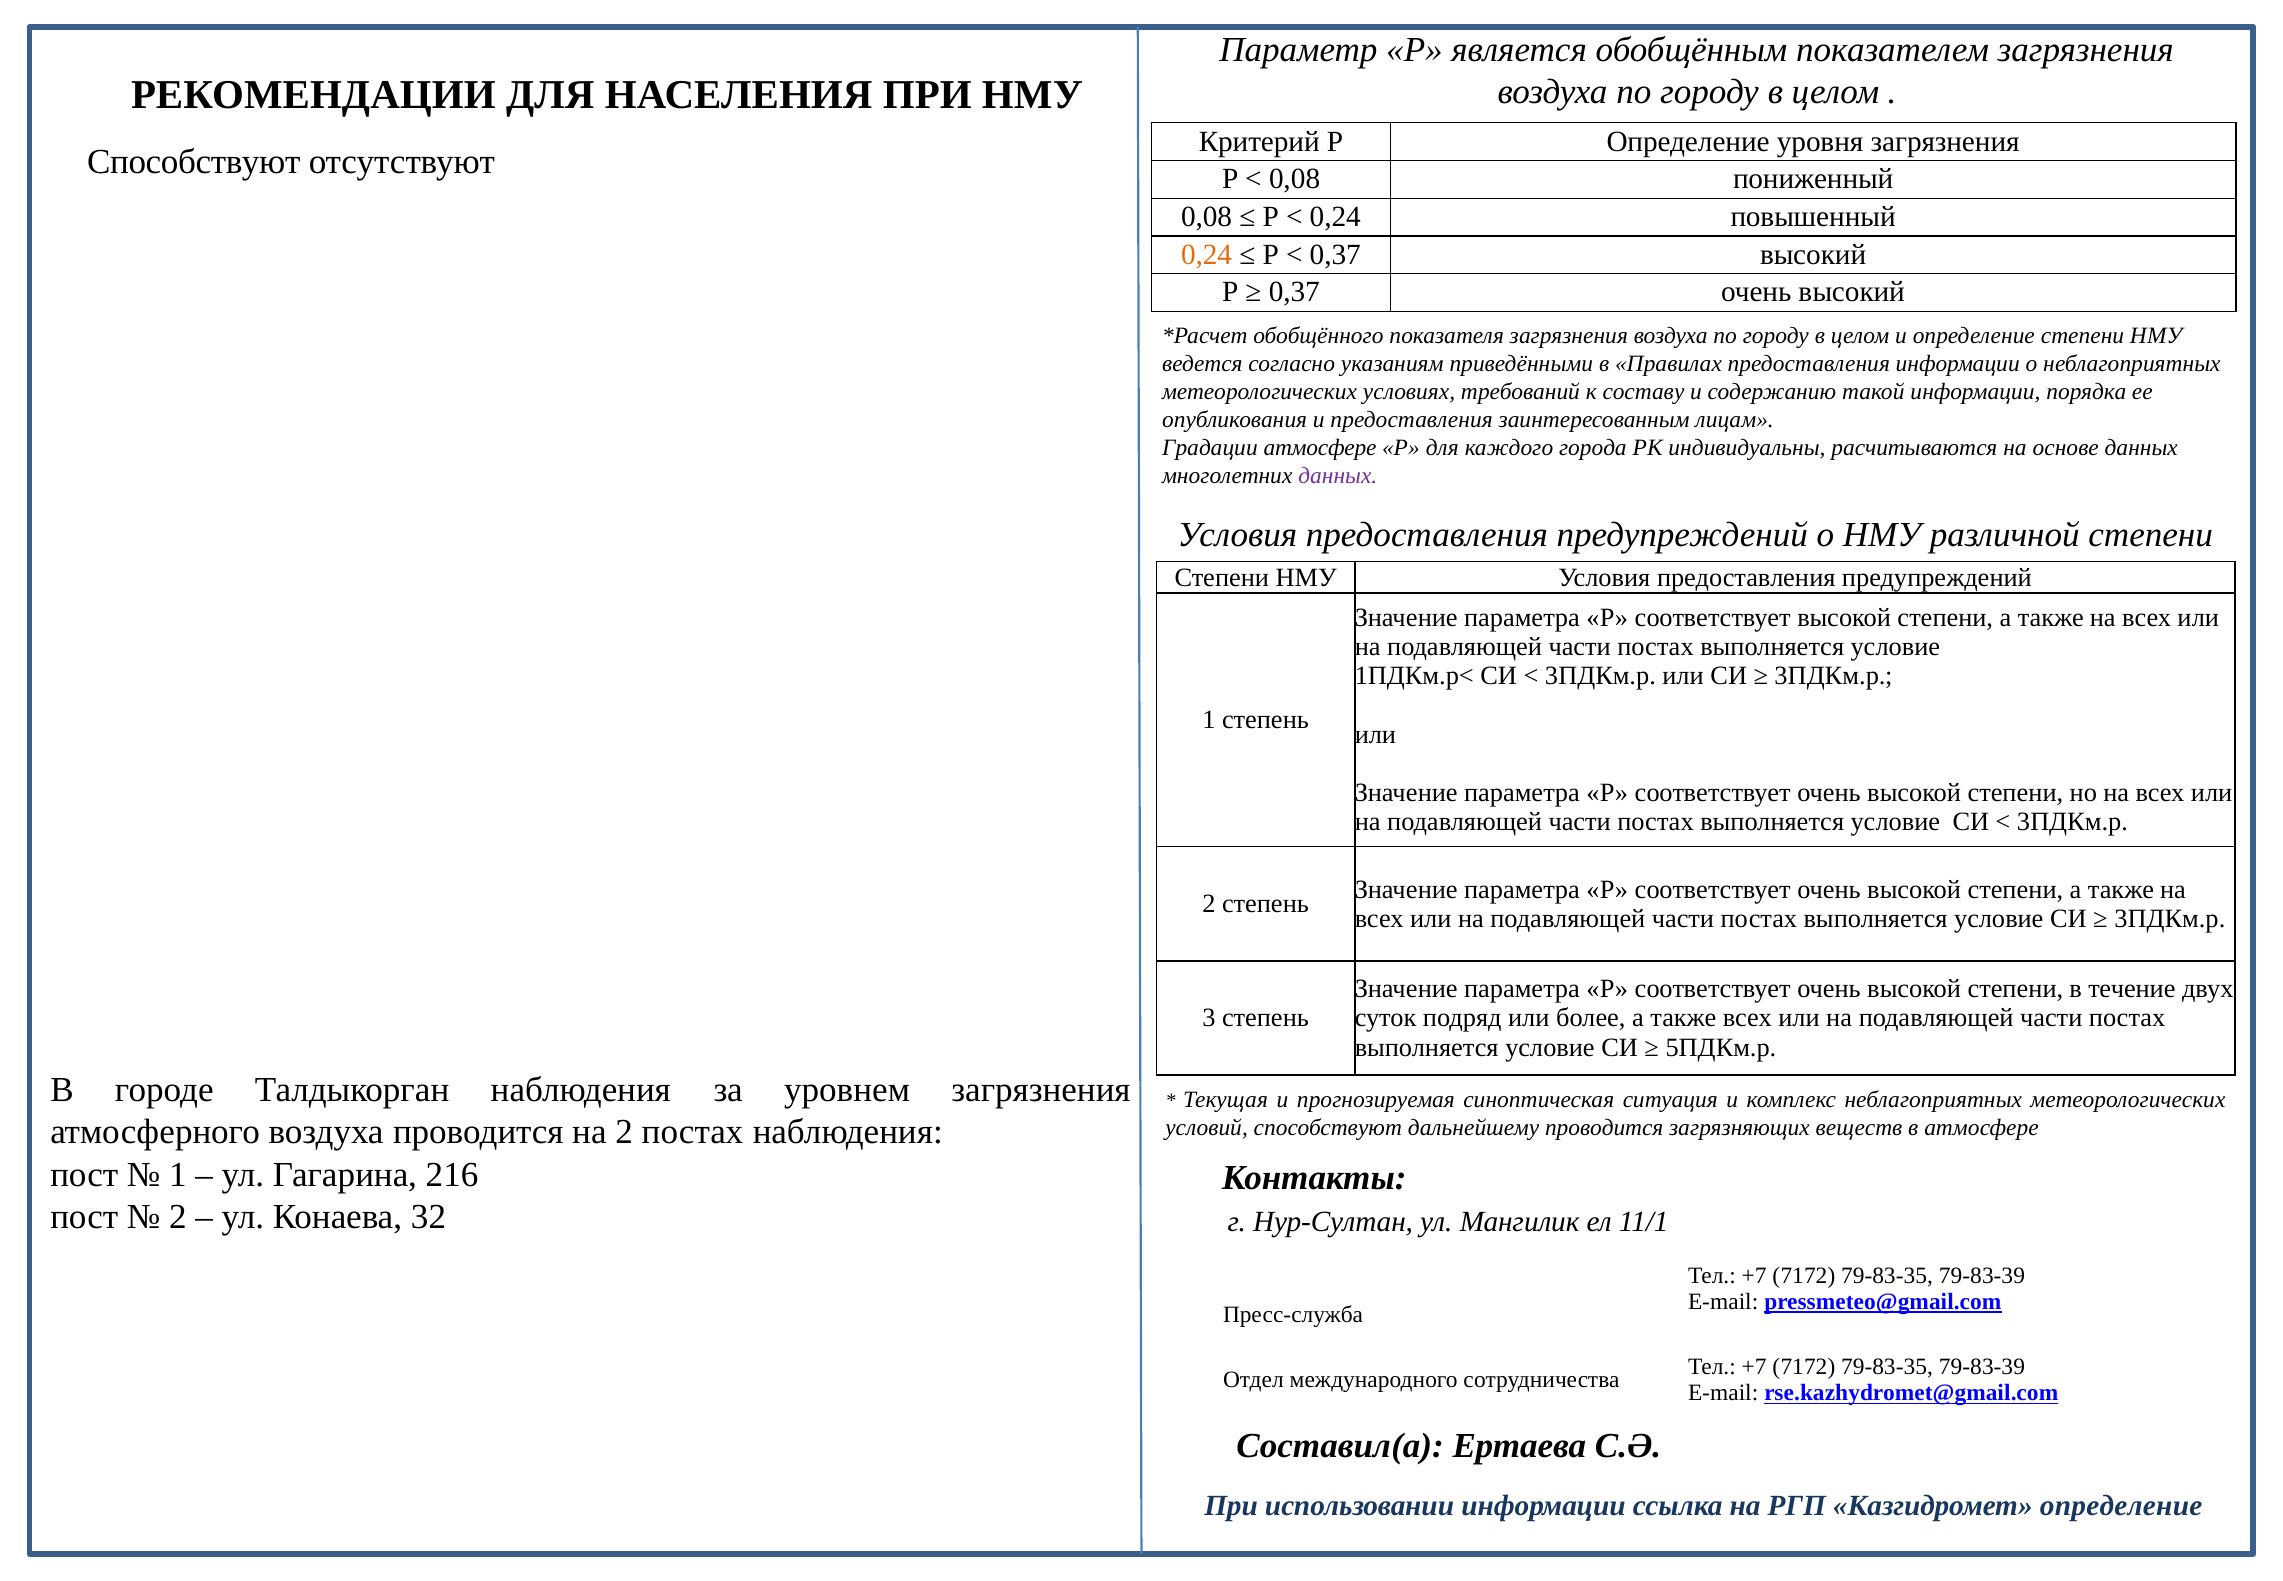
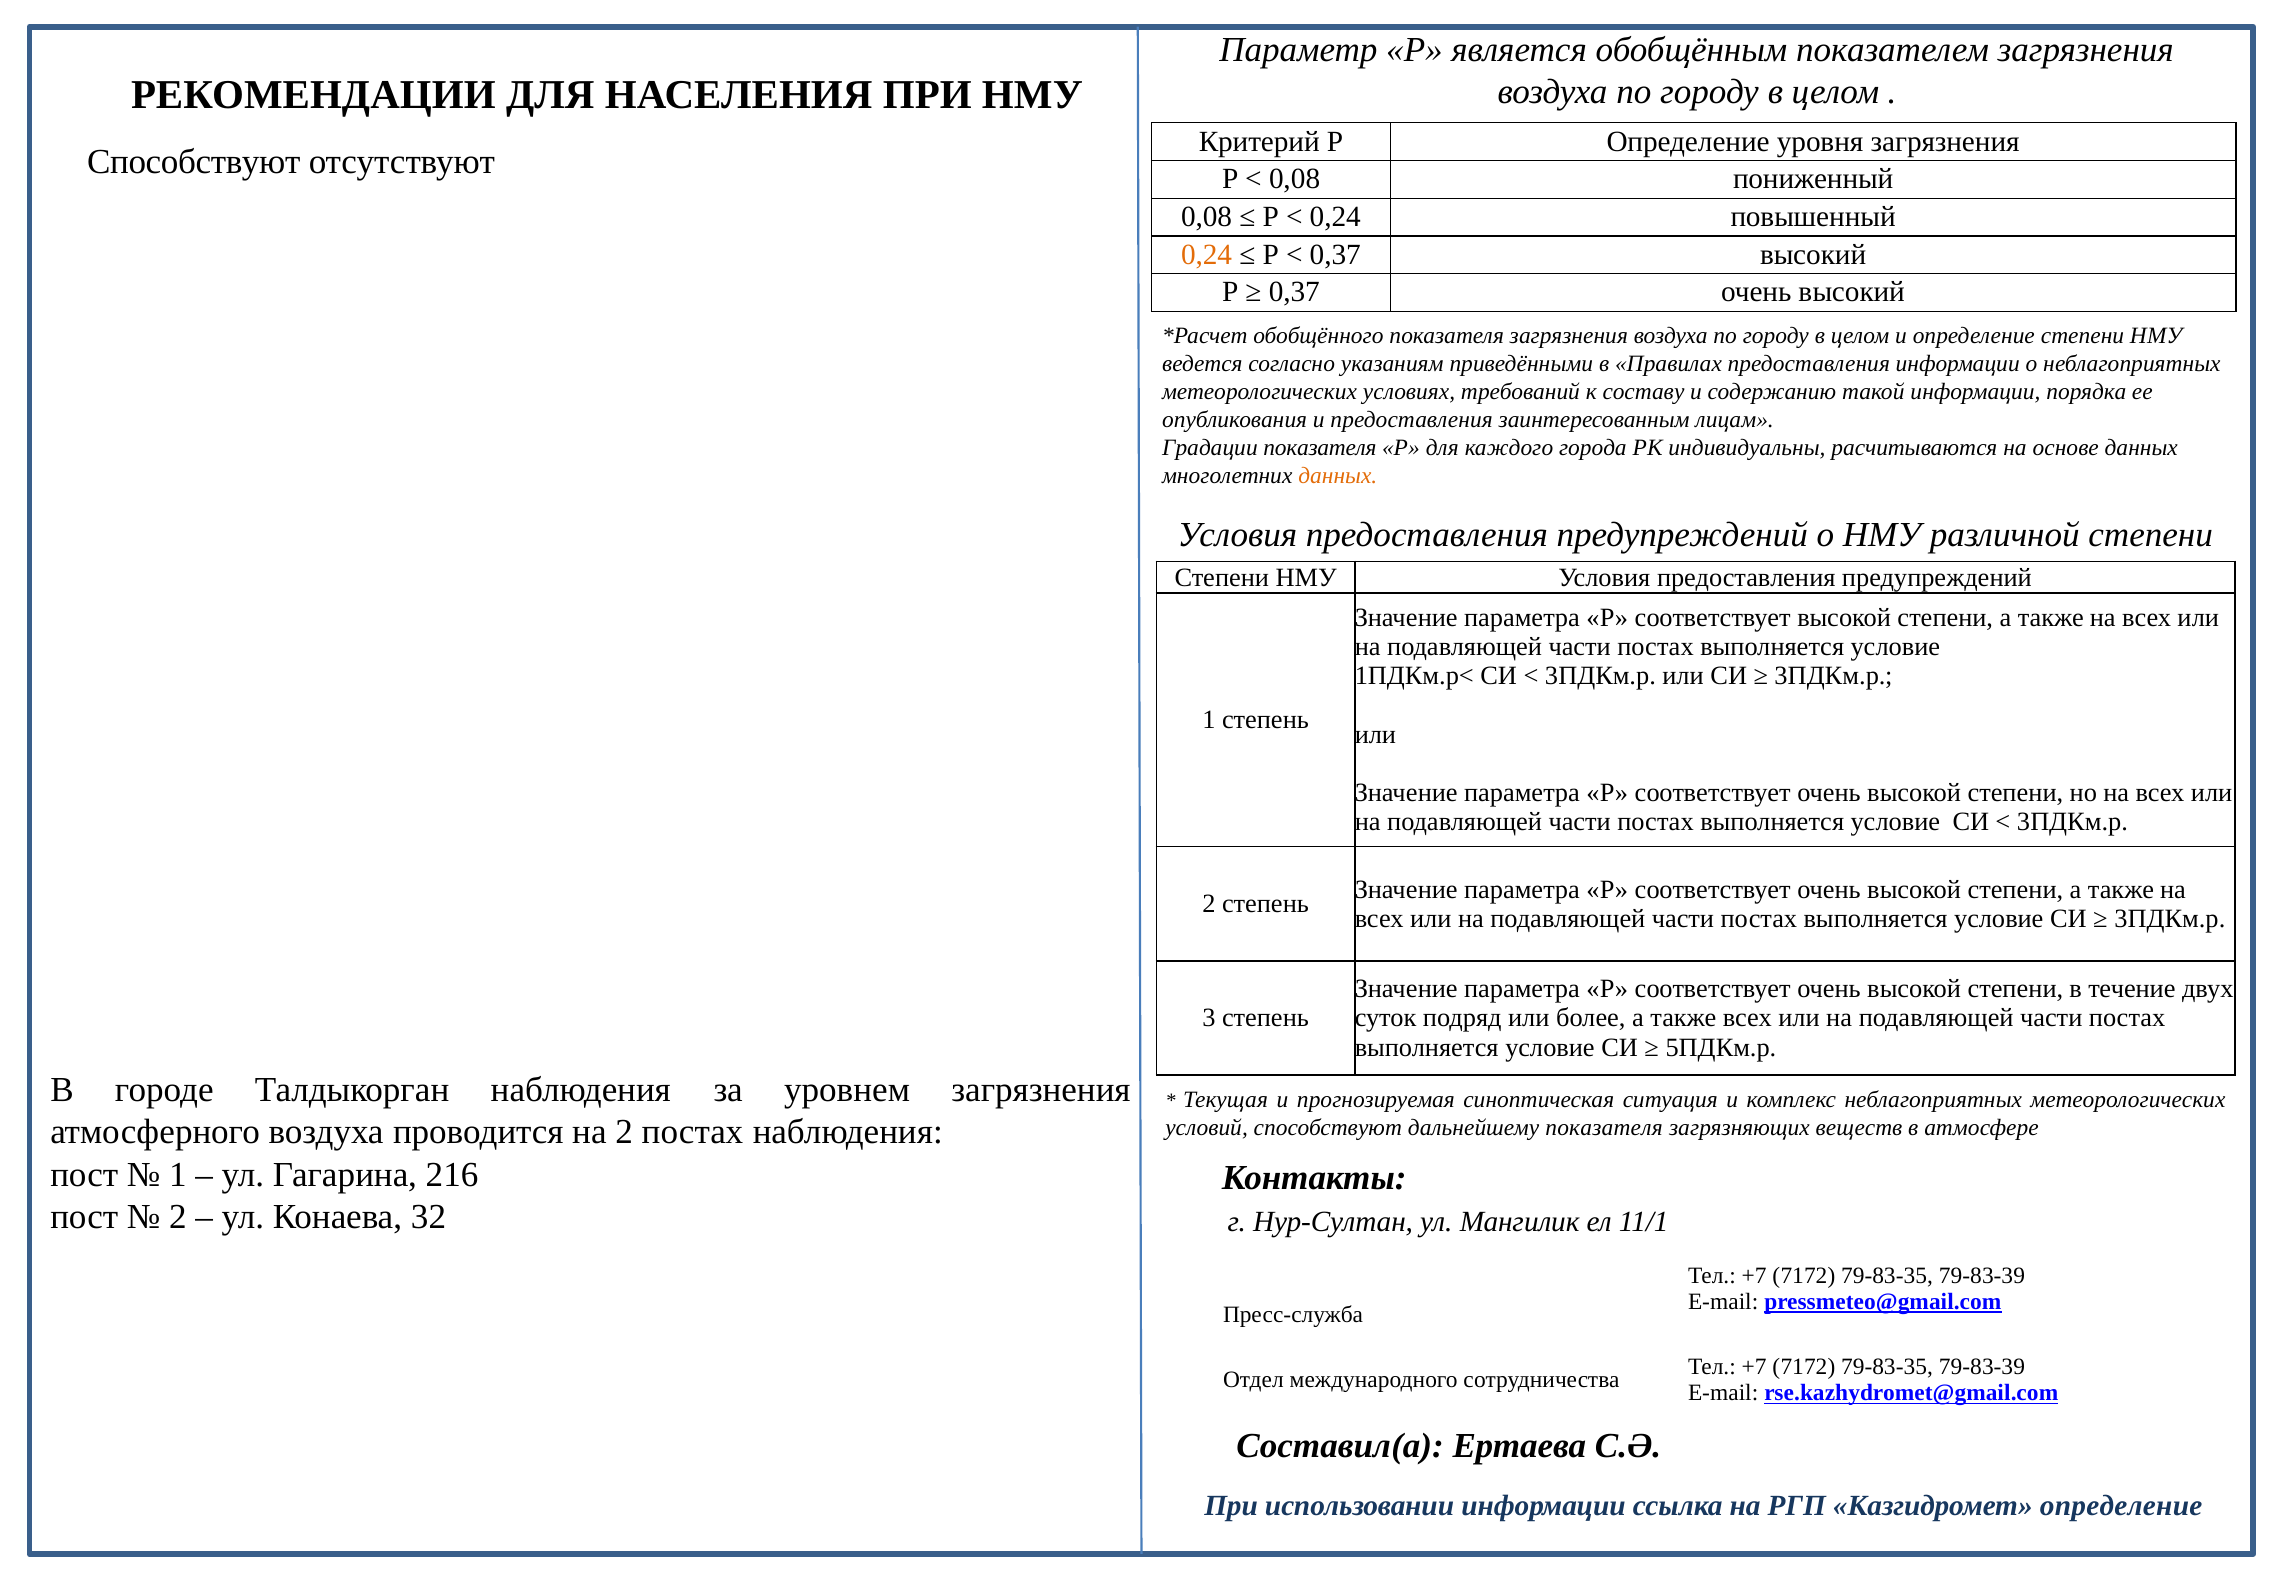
Градации атмосфере: атмосфере -> показателя
данных at (1338, 475) colour: purple -> orange
дальнейшему проводится: проводится -> показателя
